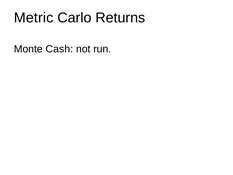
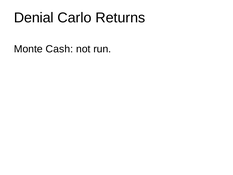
Metric: Metric -> Denial
